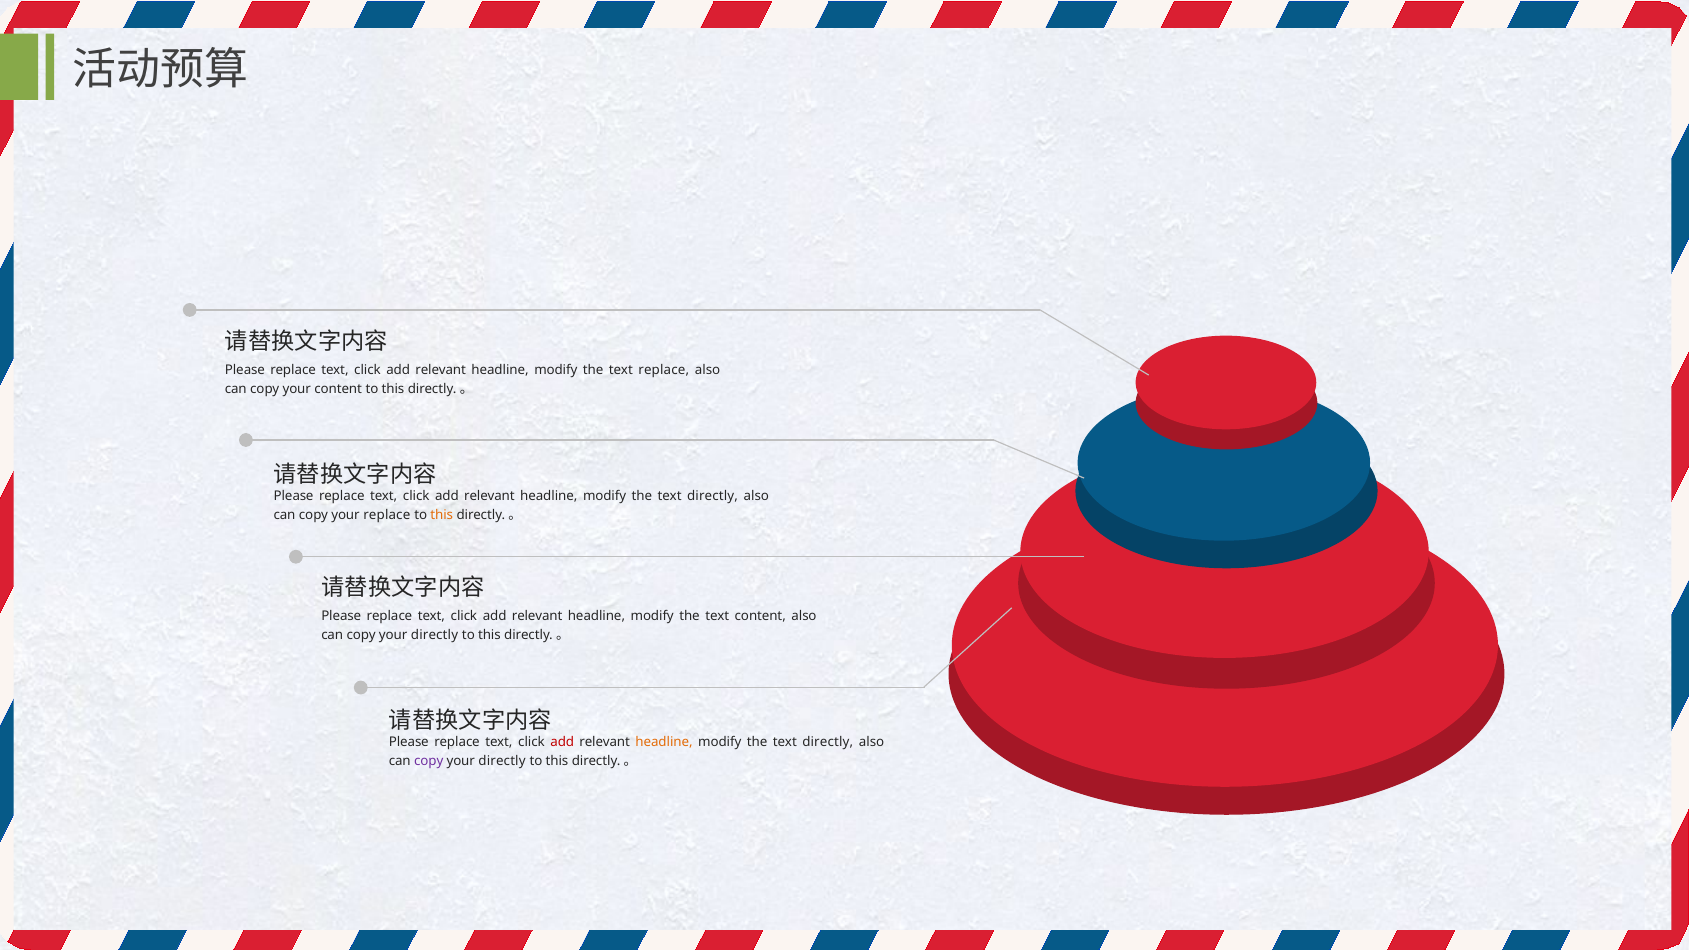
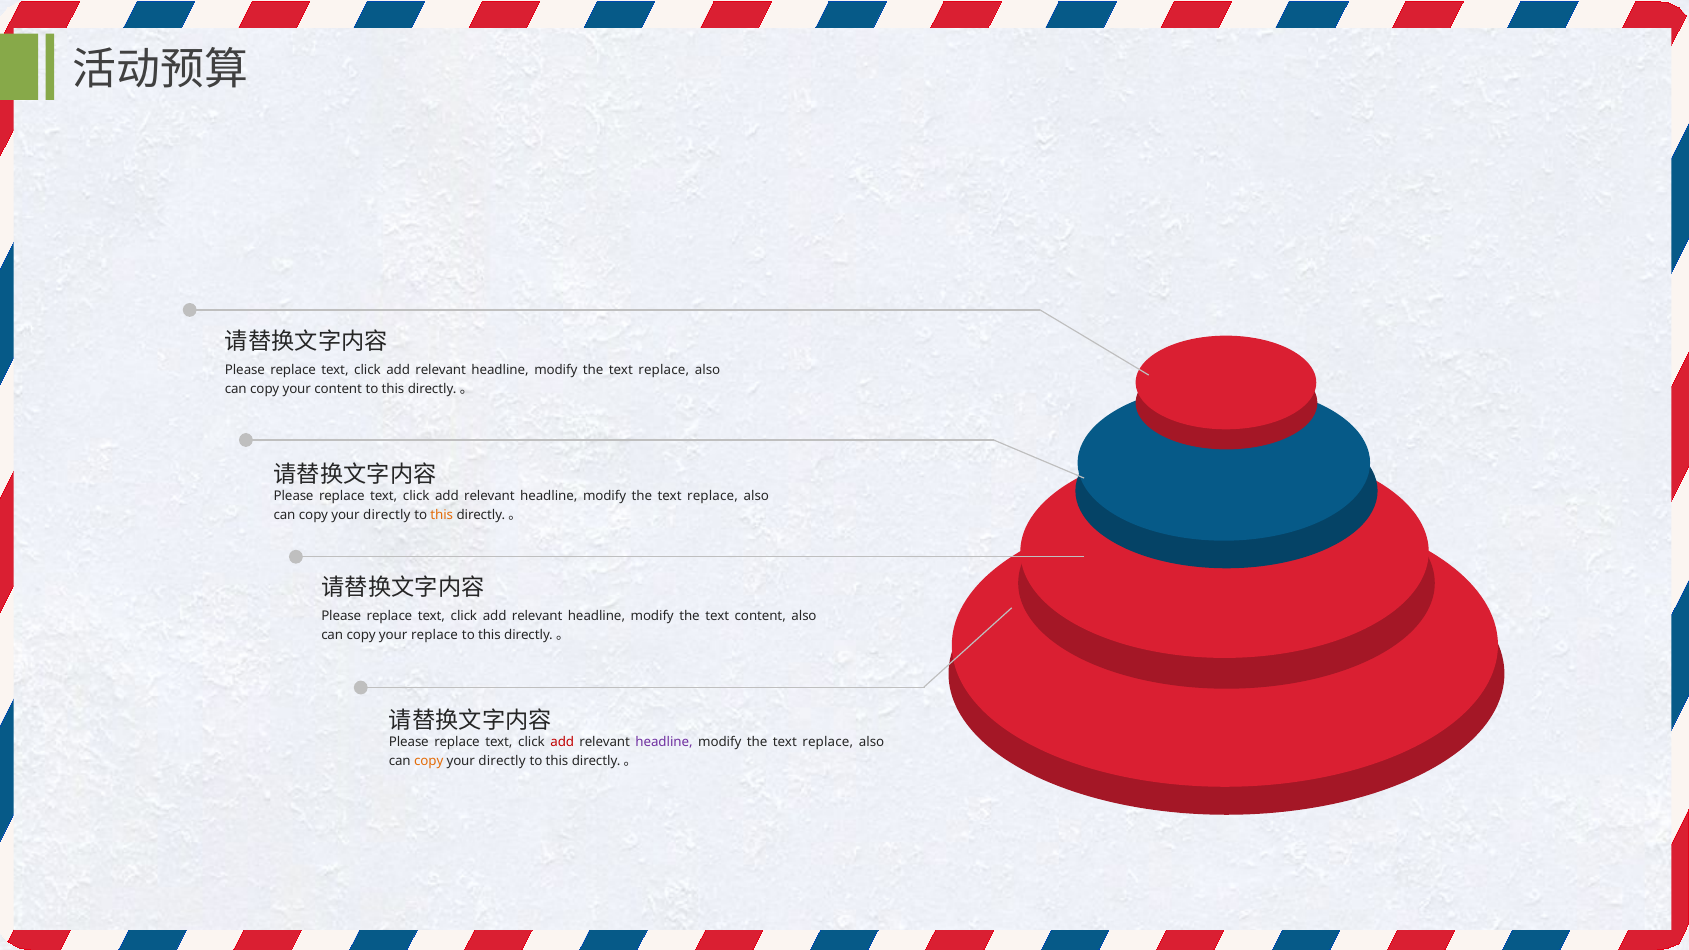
directly at (713, 496): directly -> replace
replace at (387, 515): replace -> directly
directly at (435, 636): directly -> replace
headline at (664, 742) colour: orange -> purple
directly at (828, 742): directly -> replace
copy at (429, 761) colour: purple -> orange
